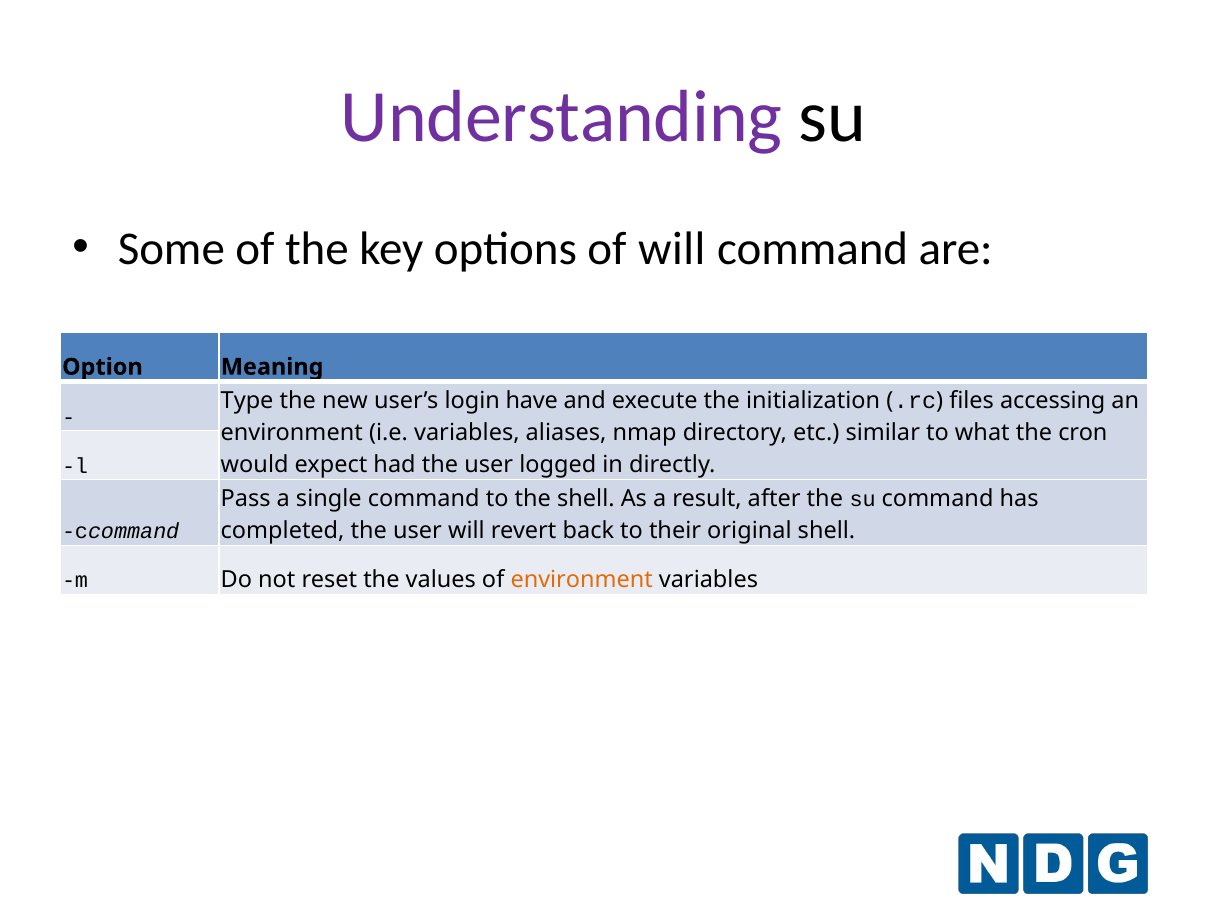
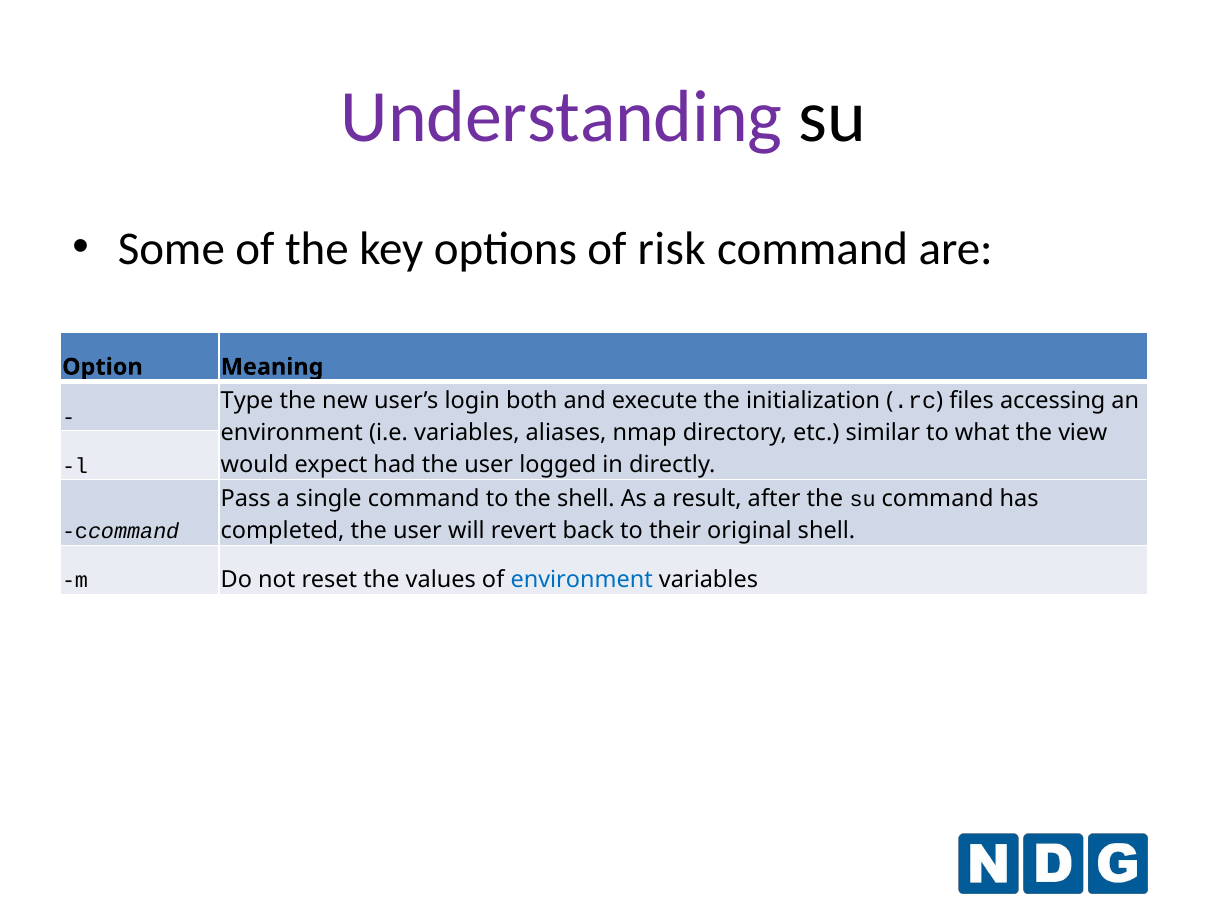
of will: will -> risk
have: have -> both
cron: cron -> view
environment at (582, 580) colour: orange -> blue
